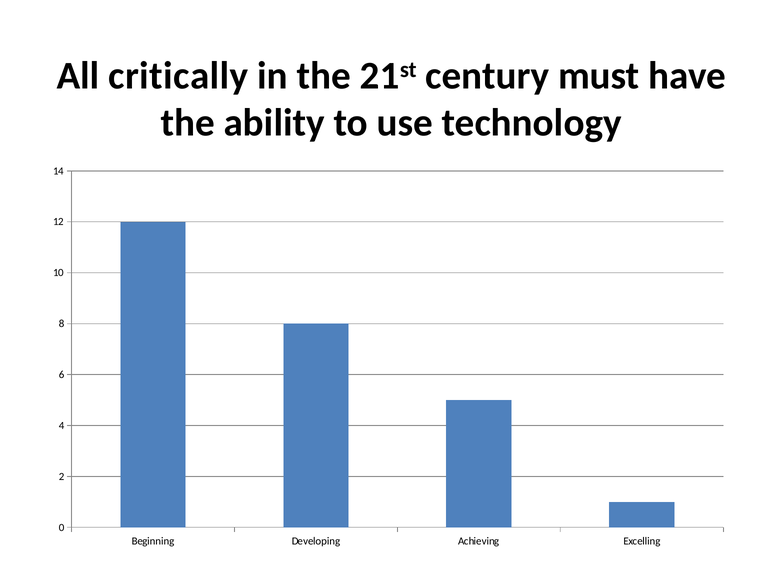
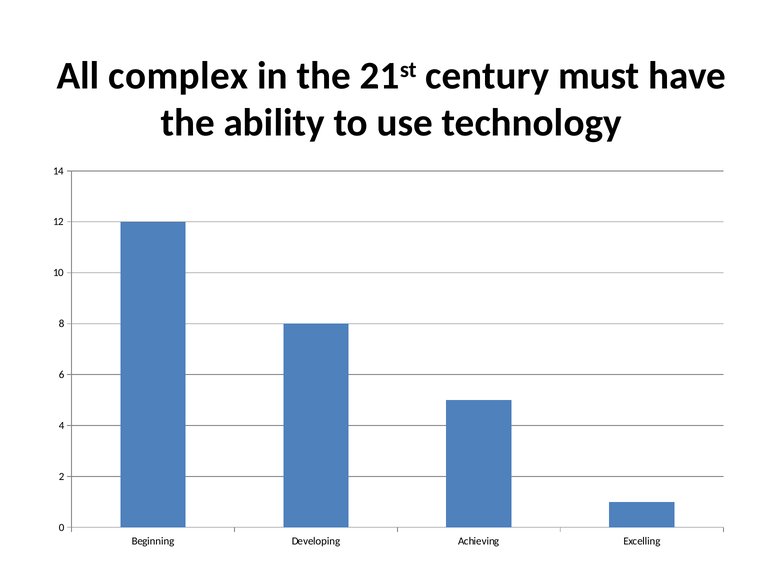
critically: critically -> complex
